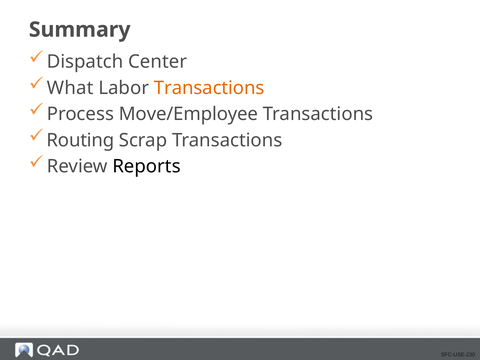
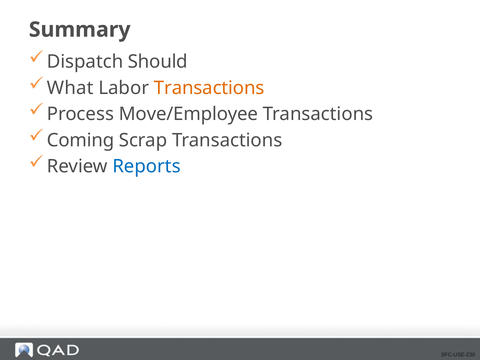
Center: Center -> Should
Routing: Routing -> Coming
Reports colour: black -> blue
